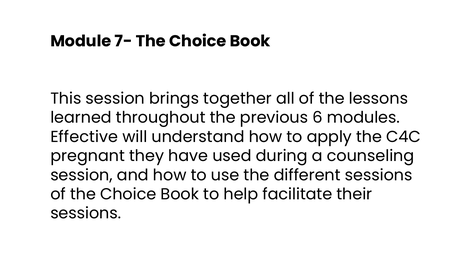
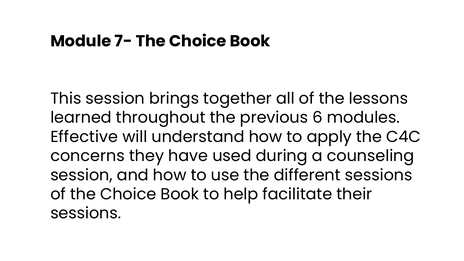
pregnant: pregnant -> concerns
